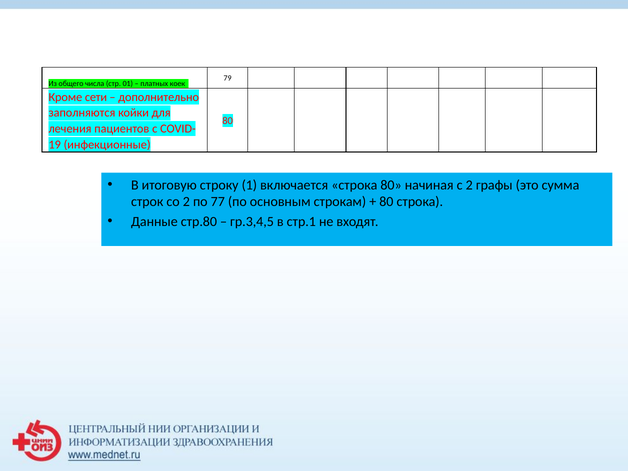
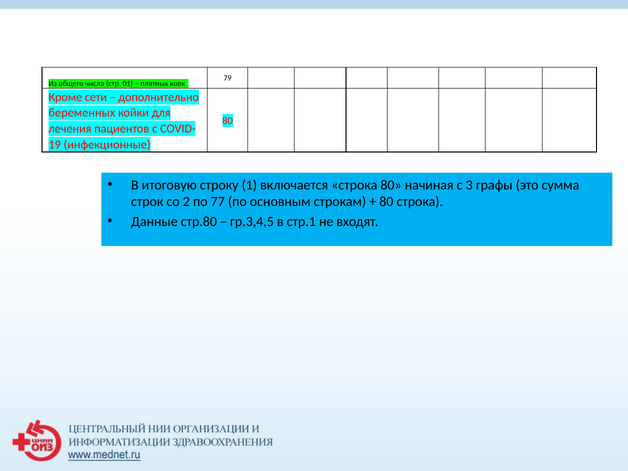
заполняются: заполняются -> беременных
с 2: 2 -> 3
